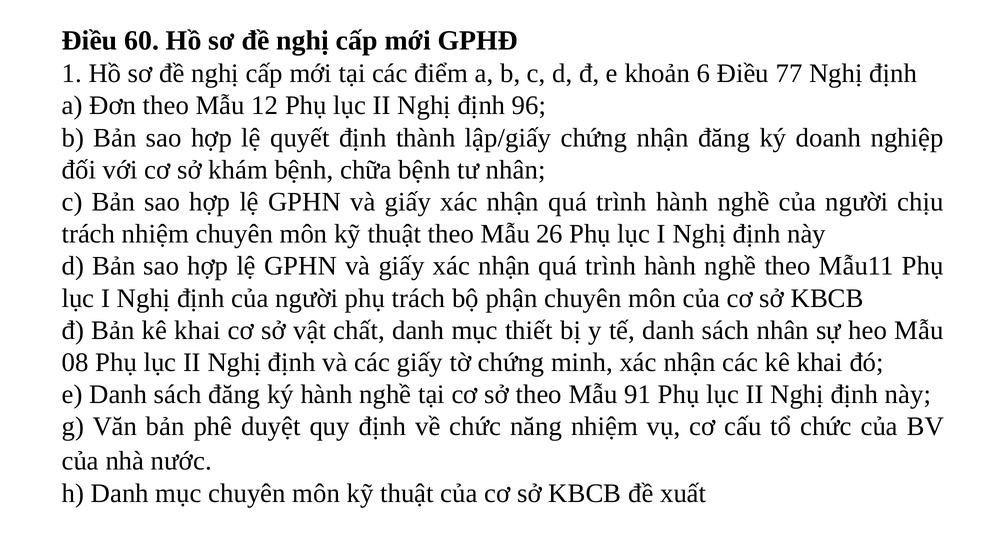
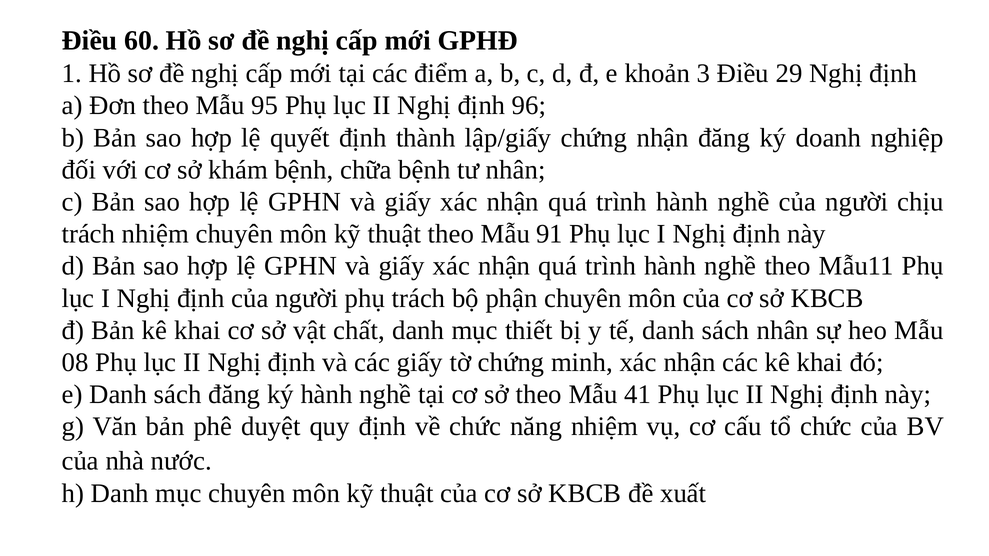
6: 6 -> 3
77: 77 -> 29
12: 12 -> 95
26: 26 -> 91
91: 91 -> 41
